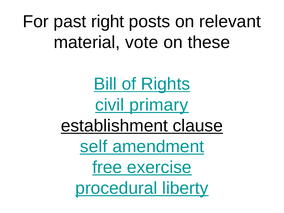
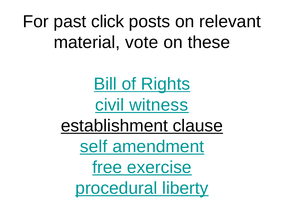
right: right -> click
primary: primary -> witness
